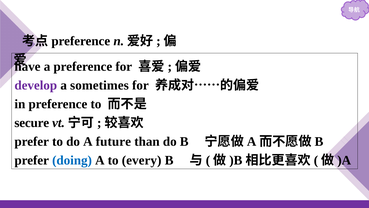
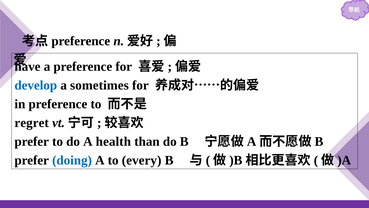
develop colour: purple -> blue
secure: secure -> regret
future: future -> health
